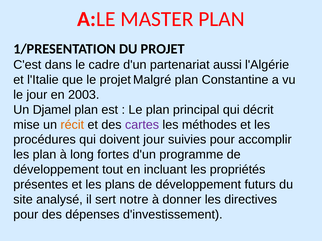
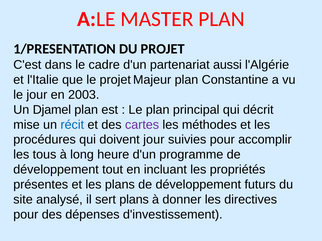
Malgré: Malgré -> Majeur
récit colour: orange -> blue
les plan: plan -> tous
fortes: fortes -> heure
sert notre: notre -> plans
